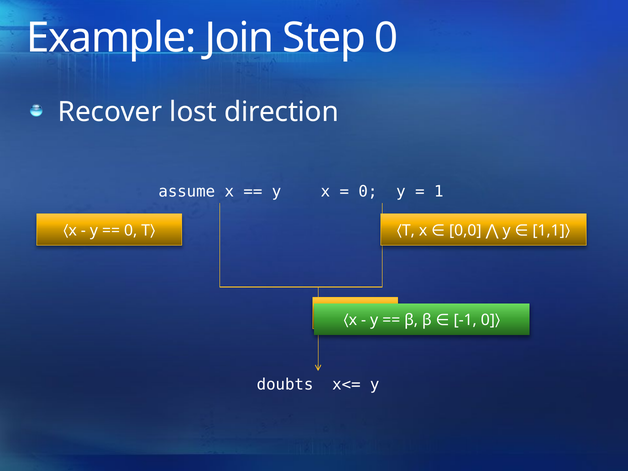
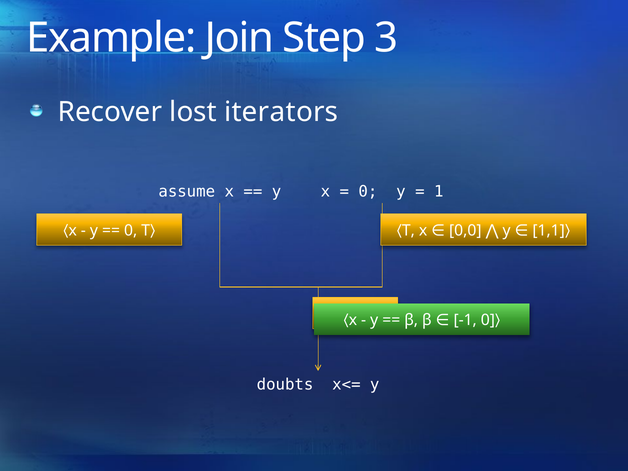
Step 0: 0 -> 3
direction: direction -> iterators
